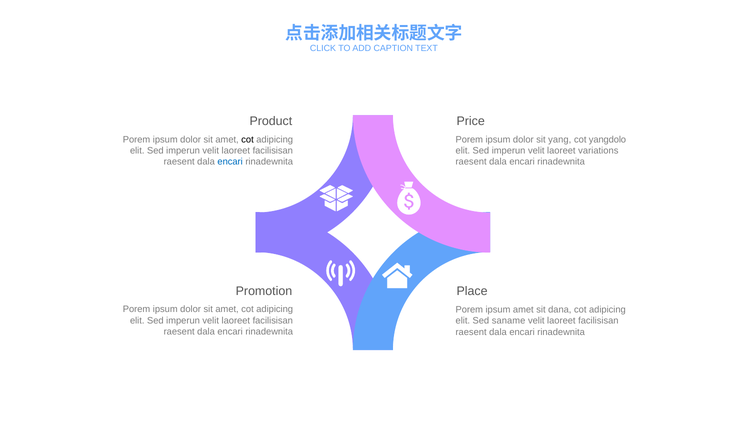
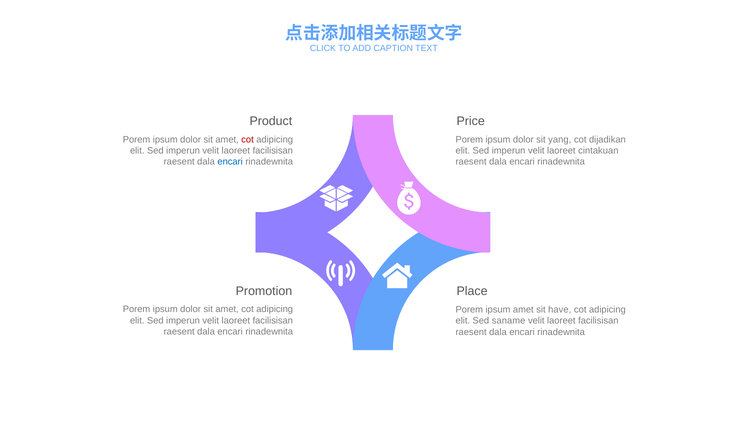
cot at (248, 139) colour: black -> red
yangdolo: yangdolo -> dijadikan
variations: variations -> cintakuan
dana: dana -> have
